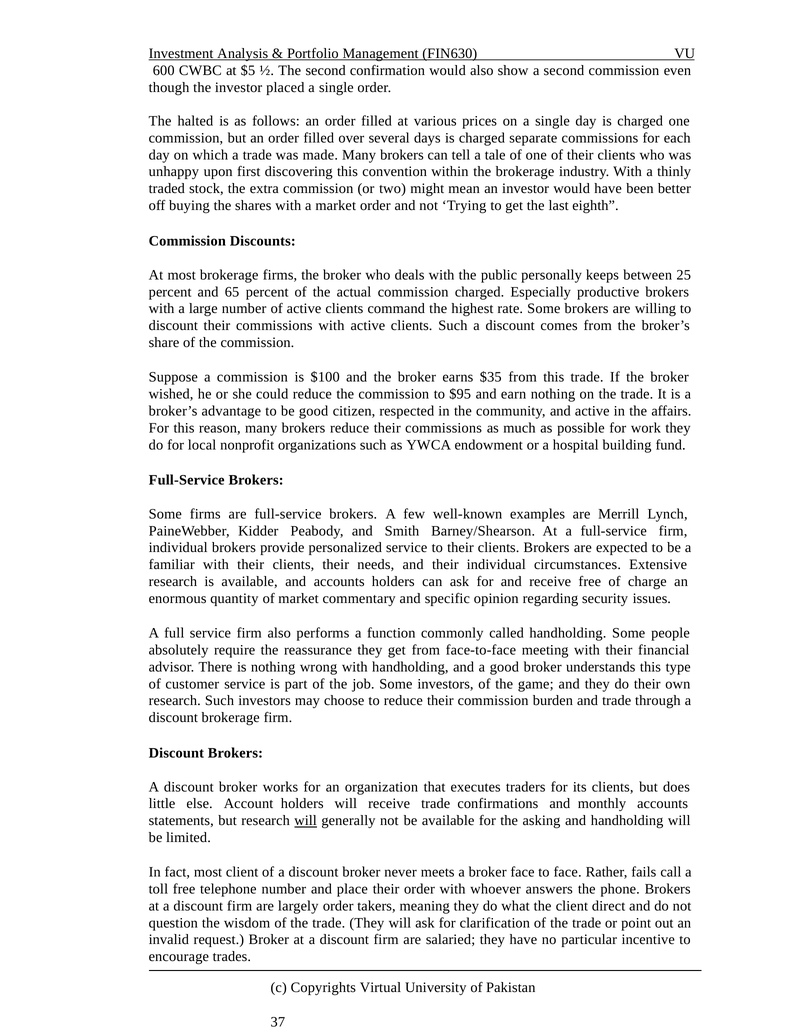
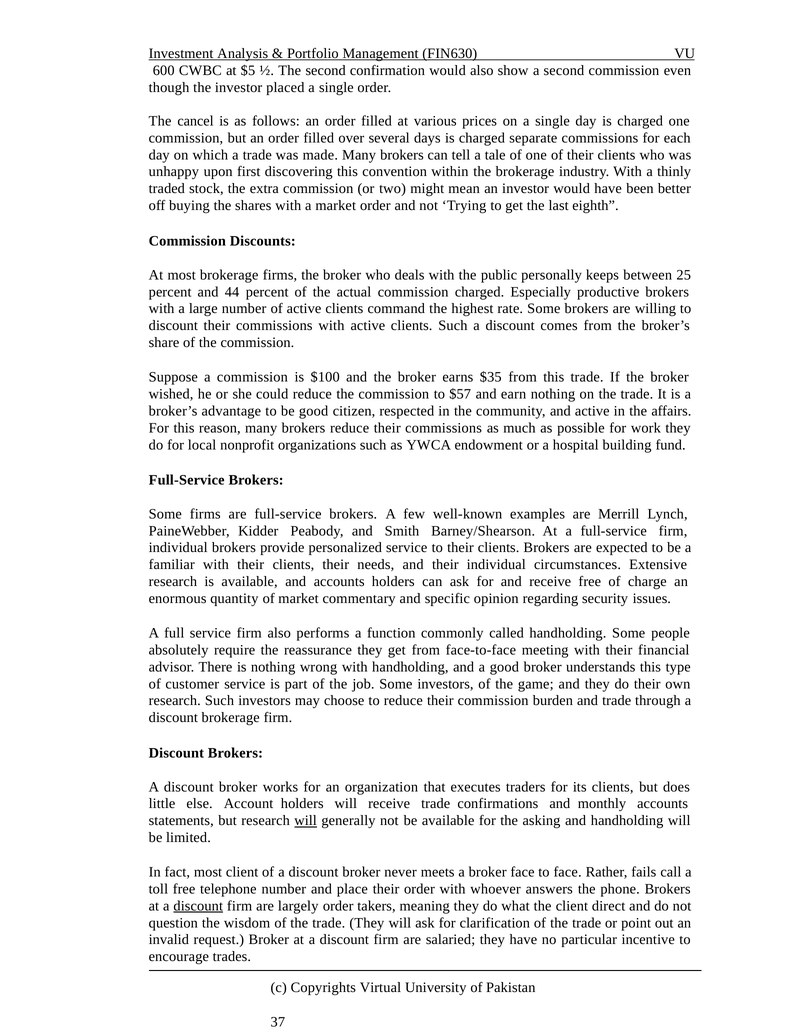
halted: halted -> cancel
65: 65 -> 44
$95: $95 -> $57
discount at (198, 906) underline: none -> present
